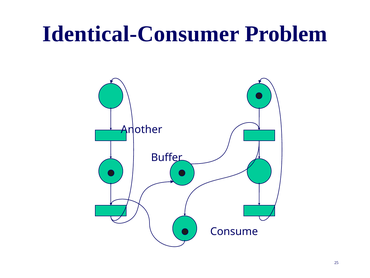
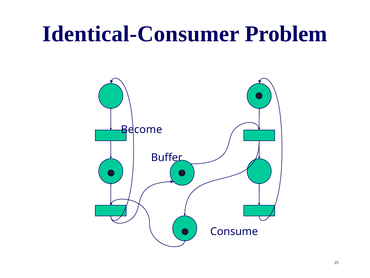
Another: Another -> Become
